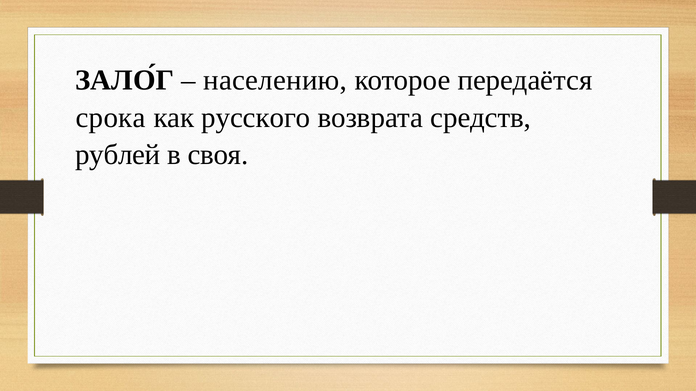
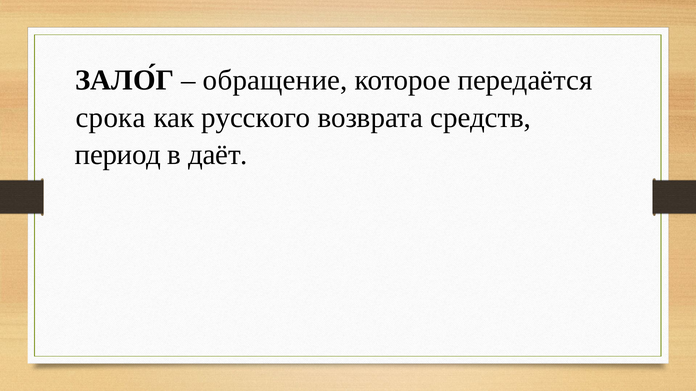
населению: населению -> обращение
рублей: рублей -> период
своя: своя -> даёт
